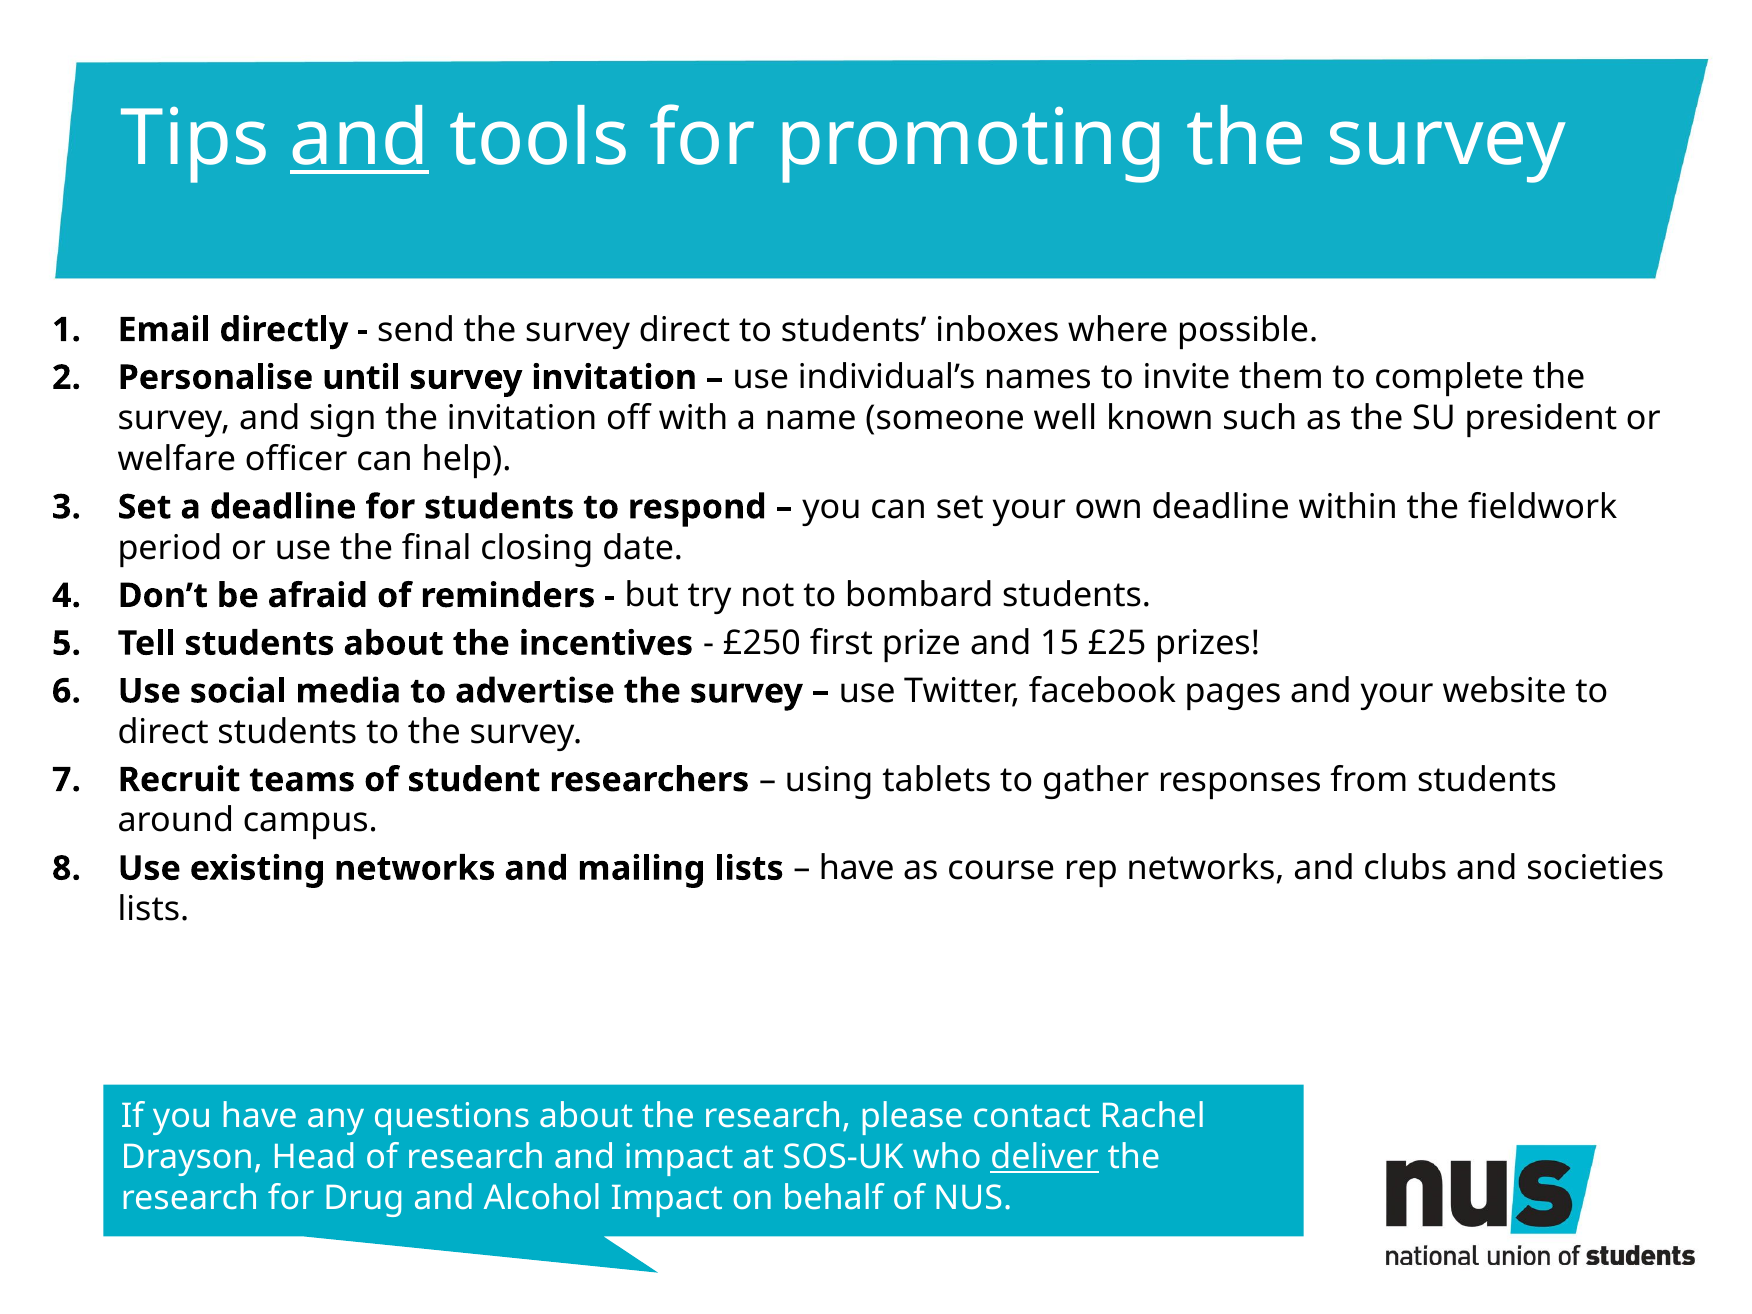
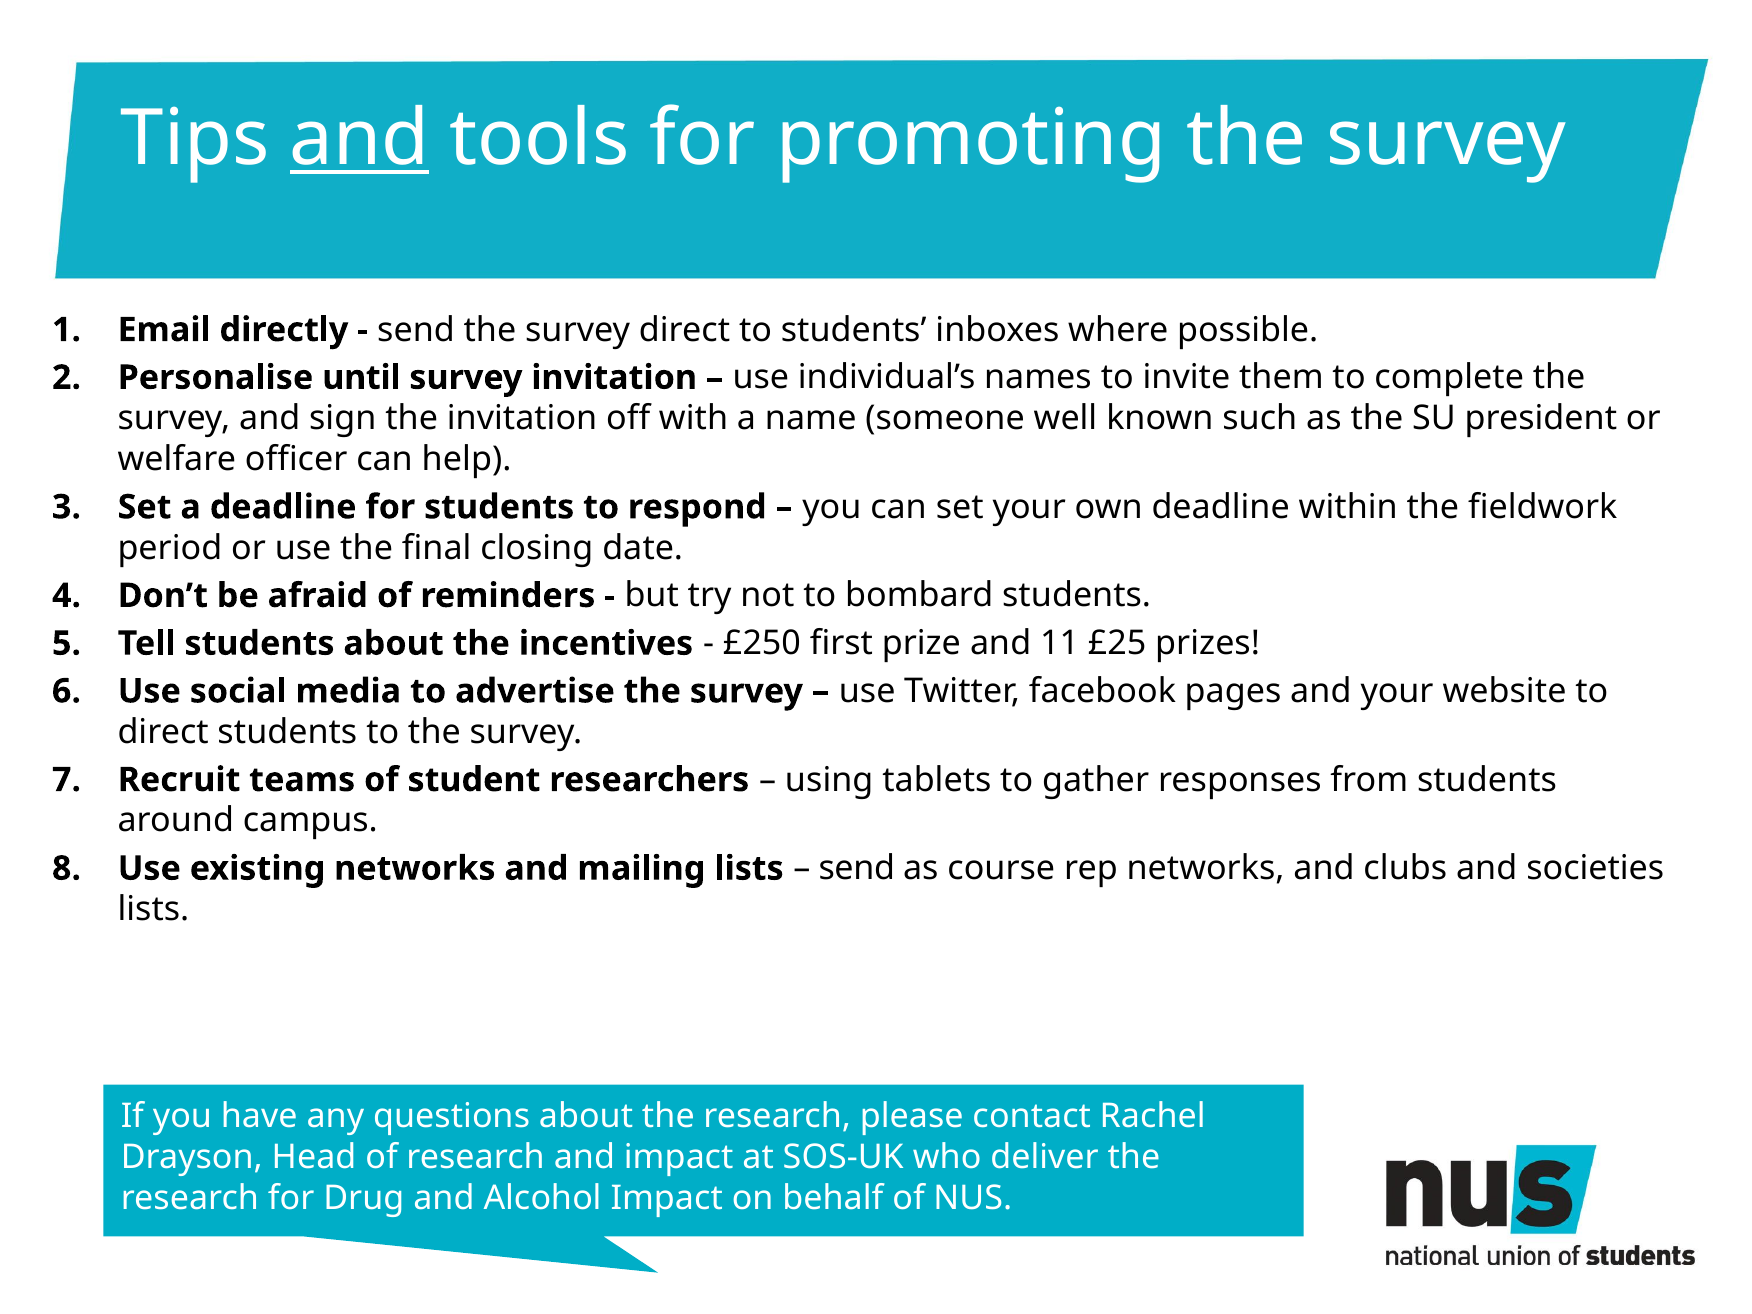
15: 15 -> 11
have at (857, 868): have -> send
deliver underline: present -> none
